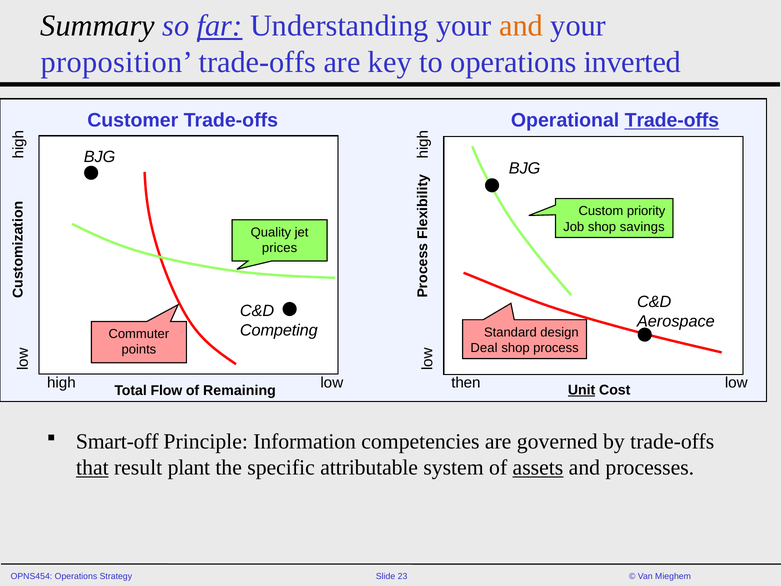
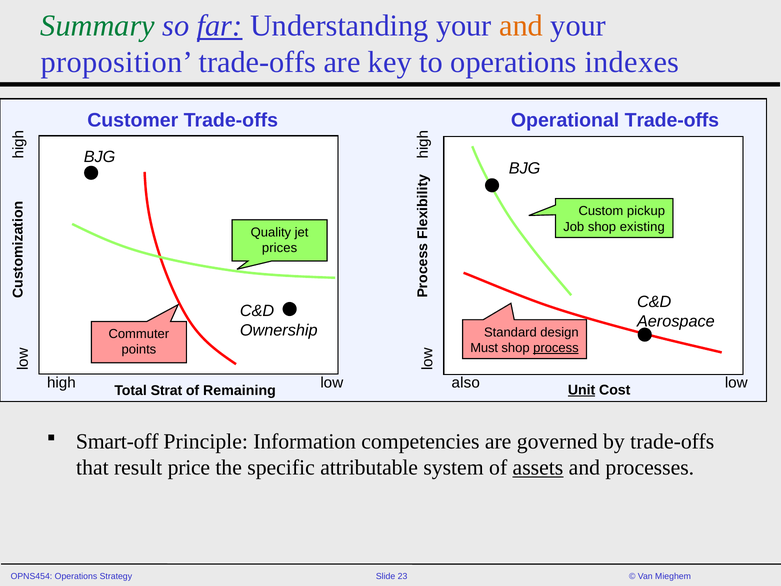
Summary colour: black -> green
inverted: inverted -> indexes
Trade-offs at (672, 120) underline: present -> none
priority: priority -> pickup
savings: savings -> existing
Competing: Competing -> Ownership
Deal: Deal -> Must
process underline: none -> present
then: then -> also
Flow: Flow -> Strat
that underline: present -> none
plant: plant -> price
